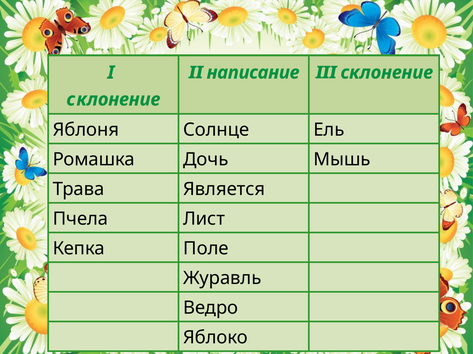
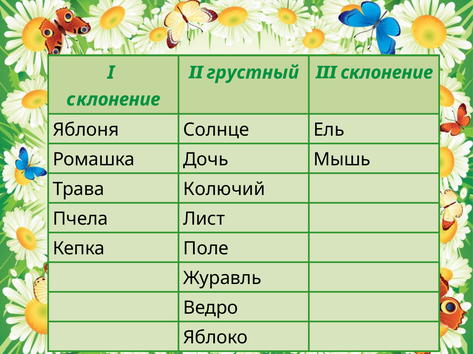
написание: написание -> грустный
Является: Является -> Колючий
